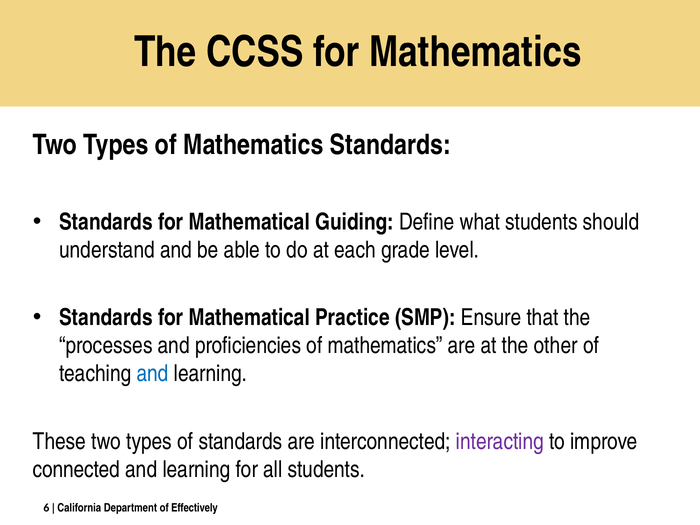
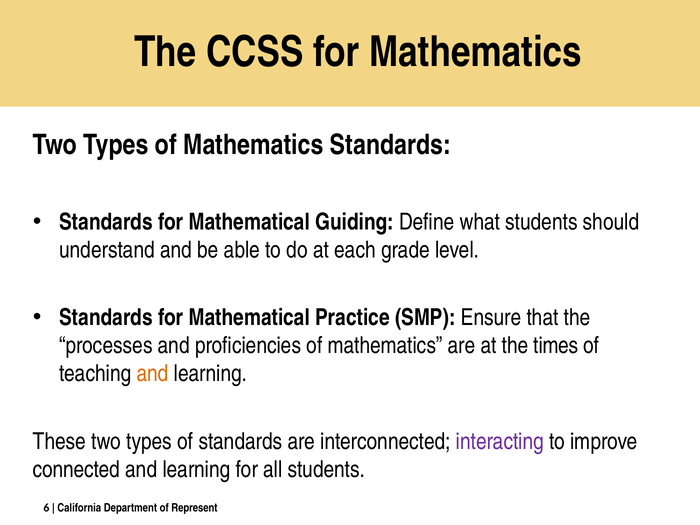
other: other -> times
and at (153, 374) colour: blue -> orange
Effectively: Effectively -> Represent
